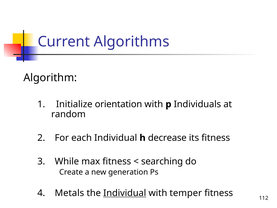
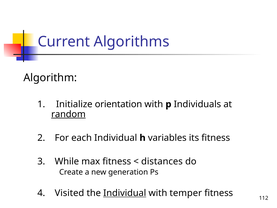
random underline: none -> present
decrease: decrease -> variables
searching: searching -> distances
Metals: Metals -> Visited
